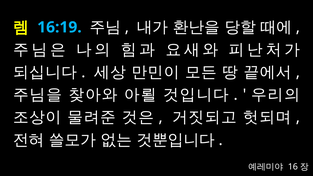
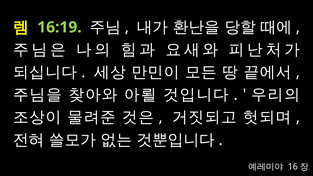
16:19 colour: light blue -> light green
